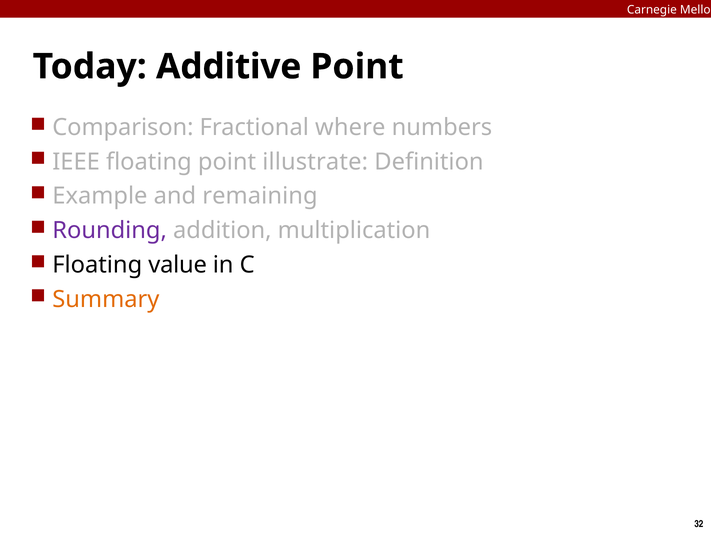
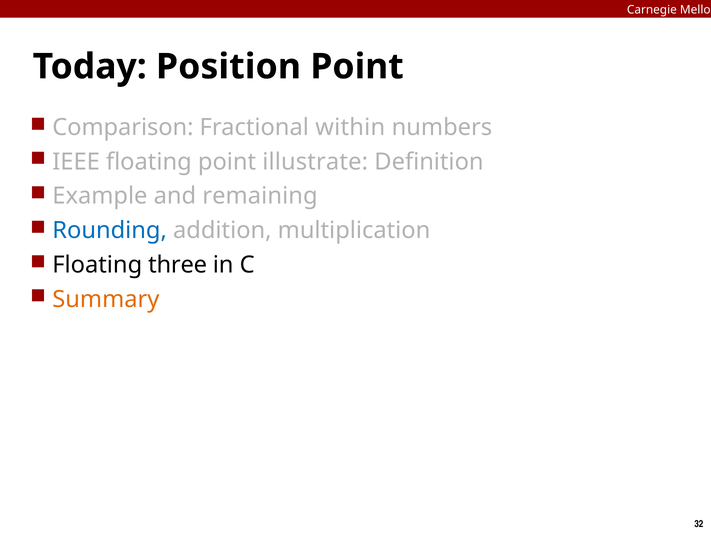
Additive: Additive -> Position
where: where -> within
Rounding colour: purple -> blue
value: value -> three
